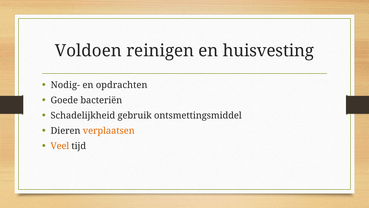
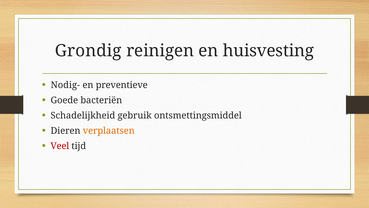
Voldoen: Voldoen -> Grondig
opdrachten: opdrachten -> preventieve
Veel colour: orange -> red
